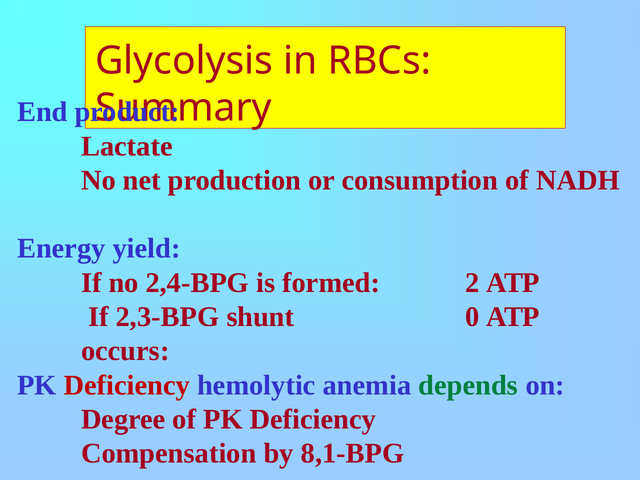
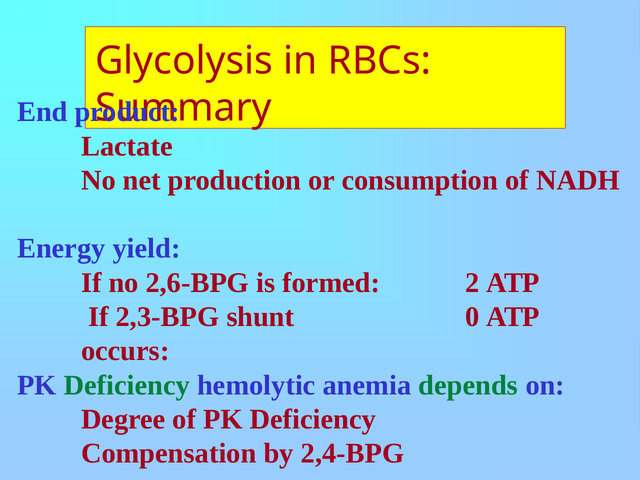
2,4-BPG: 2,4-BPG -> 2,6-BPG
Deficiency at (127, 385) colour: red -> green
8,1-BPG: 8,1-BPG -> 2,4-BPG
